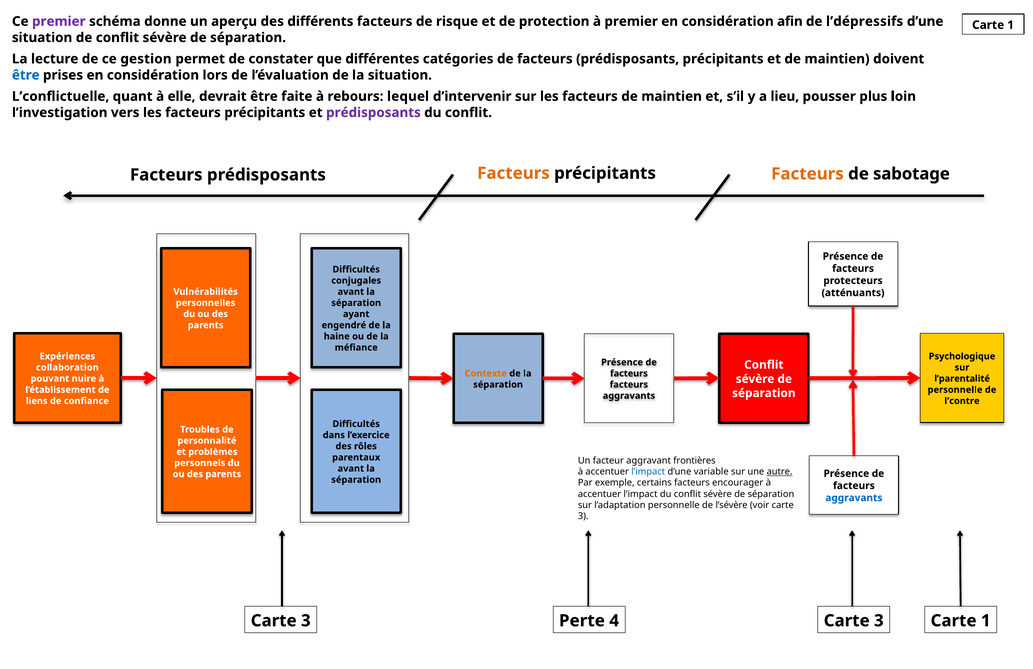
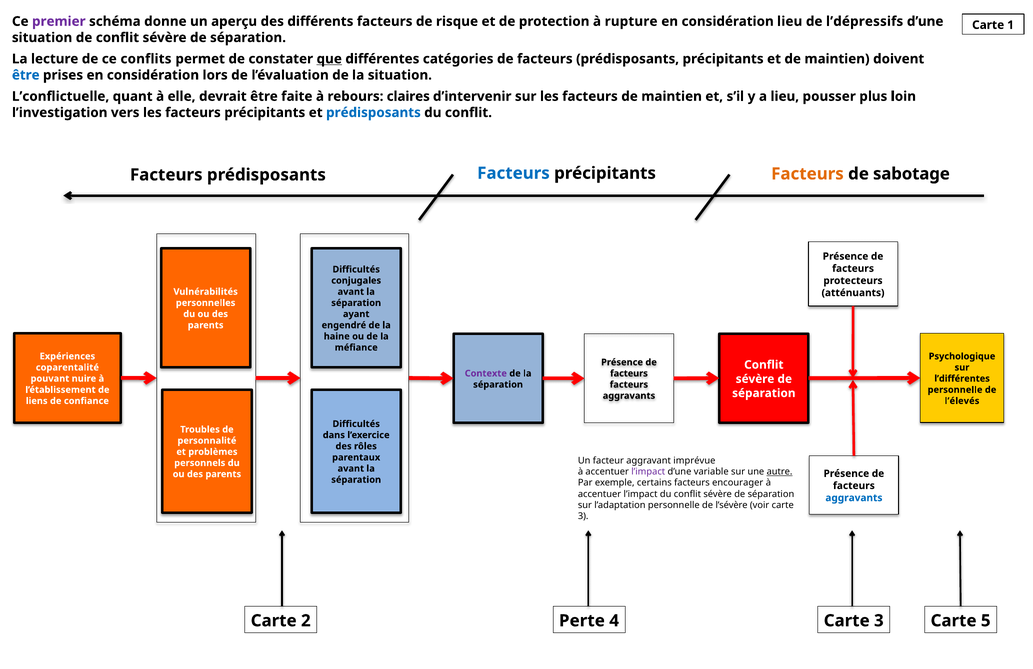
à premier: premier -> rupture
considération afin: afin -> lieu
gestion: gestion -> conflits
que underline: none -> present
lequel: lequel -> claires
prédisposants at (373, 113) colour: purple -> blue
Facteurs at (513, 173) colour: orange -> blue
collaboration: collaboration -> coparentalité
Contexte colour: orange -> purple
l’parentalité: l’parentalité -> l’différentes
l’contre: l’contre -> l’élevés
frontières: frontières -> imprévue
l’impact at (648, 471) colour: blue -> purple
3 at (306, 620): 3 -> 2
1 at (986, 620): 1 -> 5
